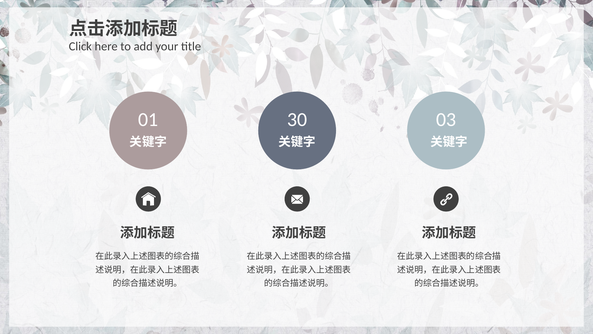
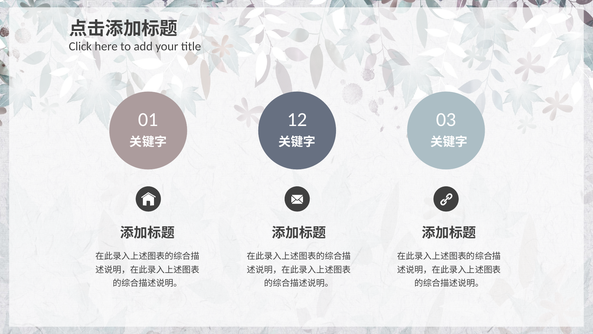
30: 30 -> 12
